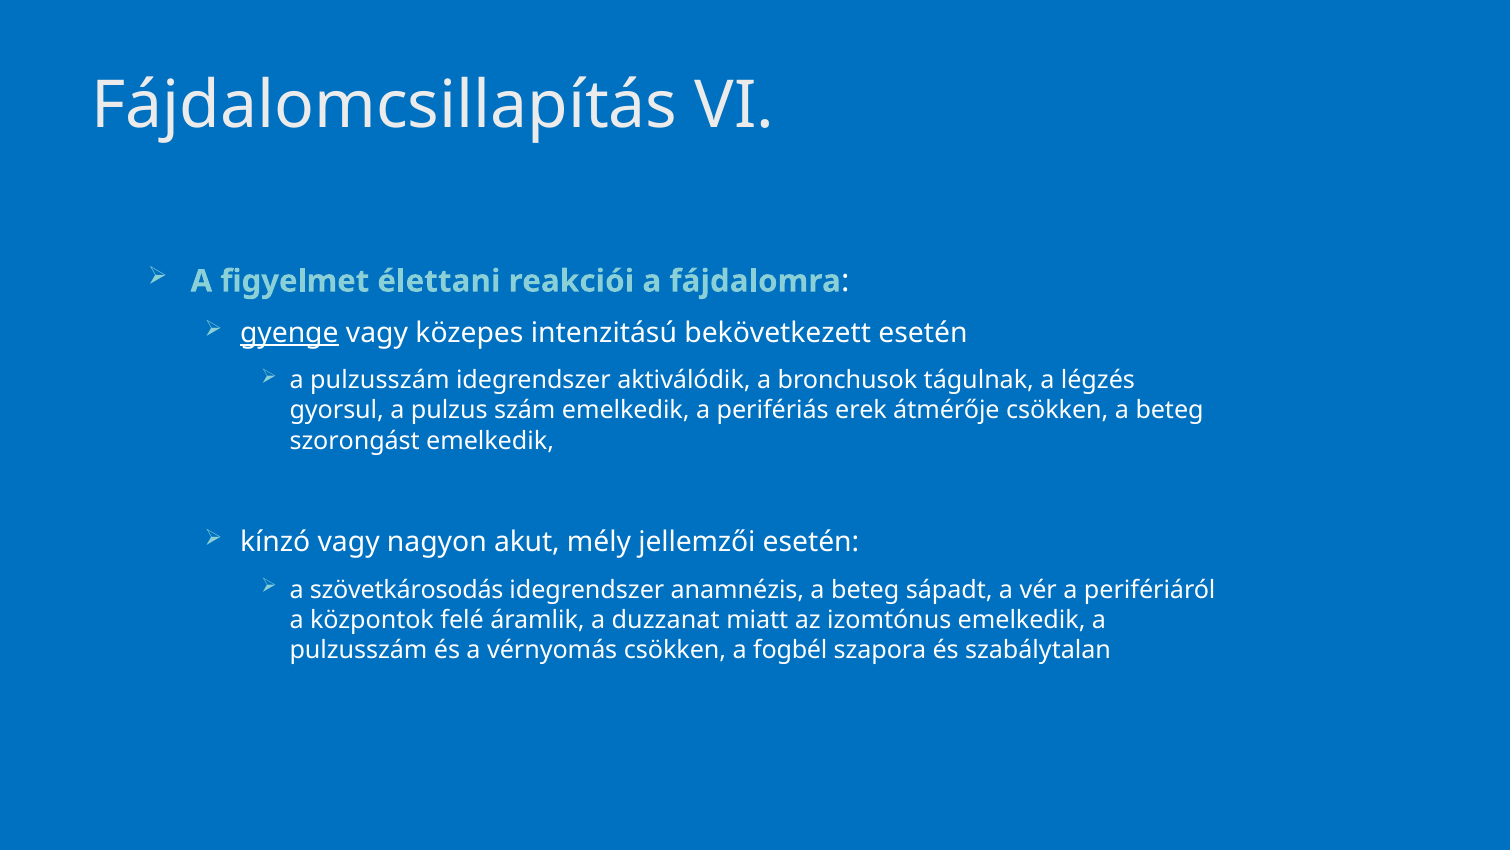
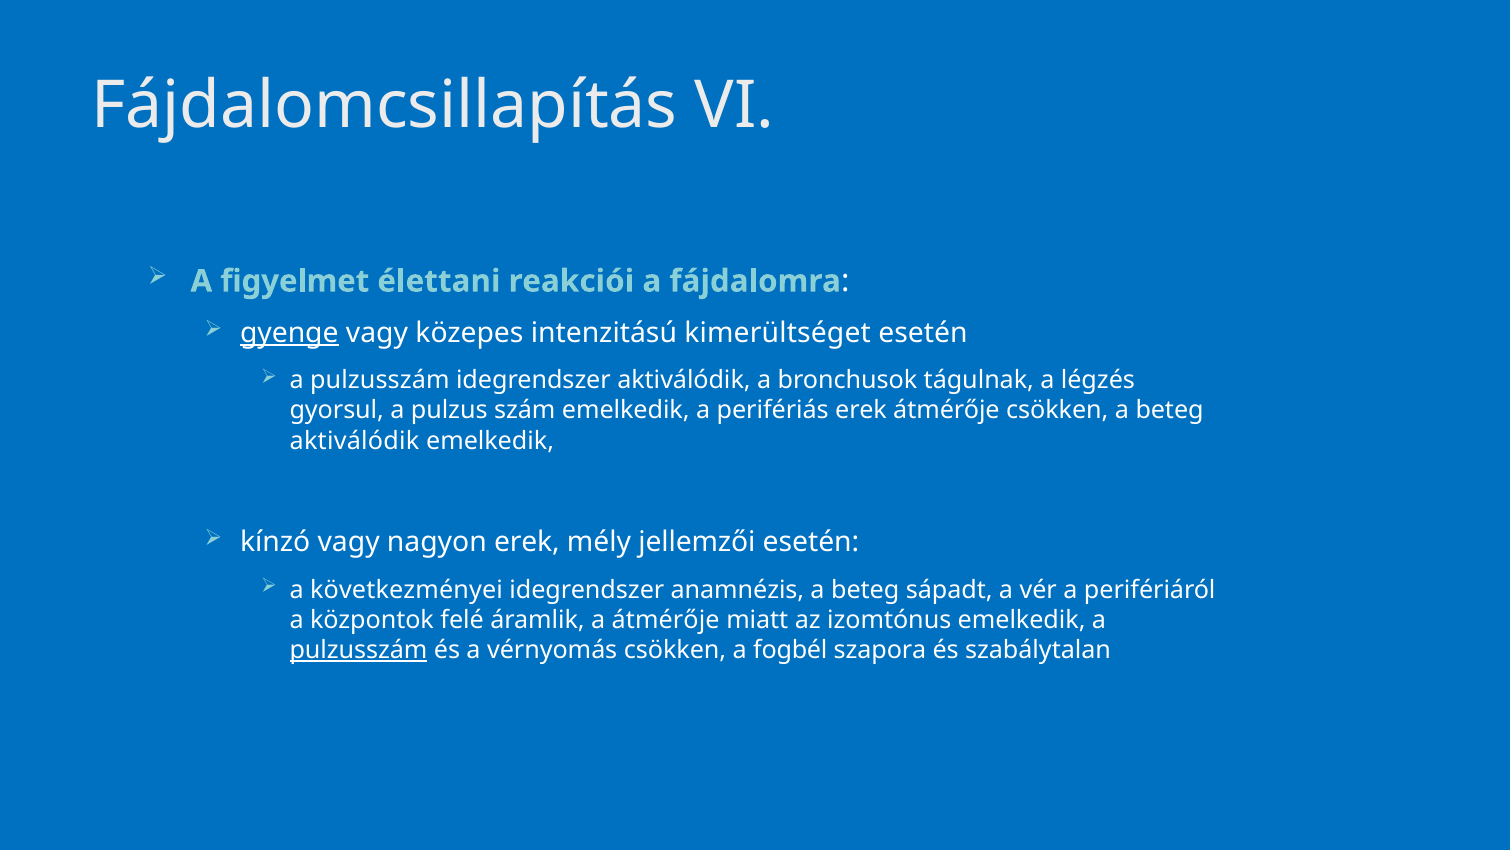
bekövetkezett: bekövetkezett -> kimerültséget
szorongást at (355, 440): szorongást -> aktiválódik
nagyon akut: akut -> erek
szövetkárosodás: szövetkárosodás -> következményei
a duzzanat: duzzanat -> átmérője
pulzusszám at (359, 650) underline: none -> present
